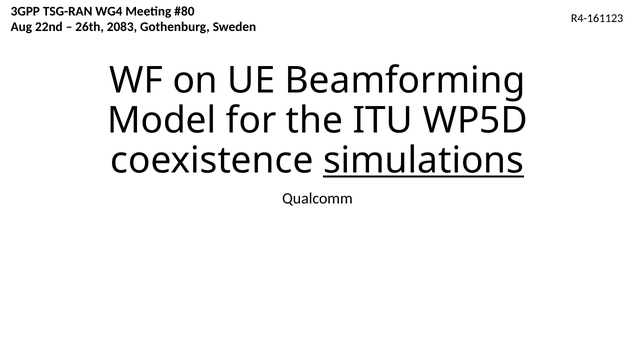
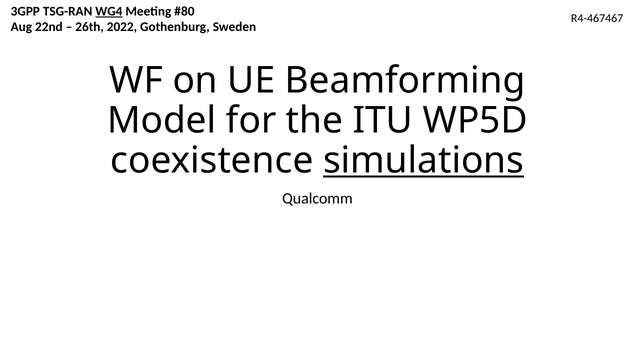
WG4 underline: none -> present
R4-161123: R4-161123 -> R4-467467
2083: 2083 -> 2022
